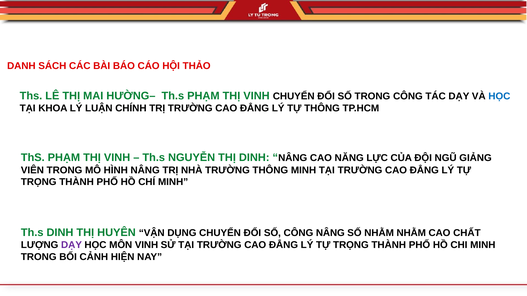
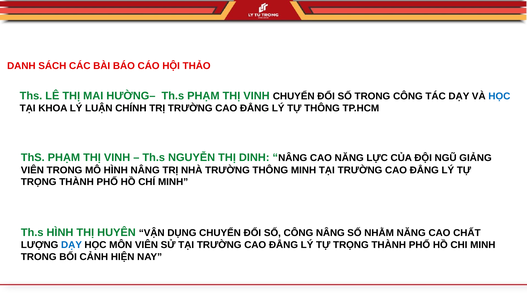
Th.s DINH: DINH -> HÌNH
NHẰM NHẰM: NHẰM -> NĂNG
DẠY at (71, 245) colour: purple -> blue
MÔN VINH: VINH -> VIÊN
